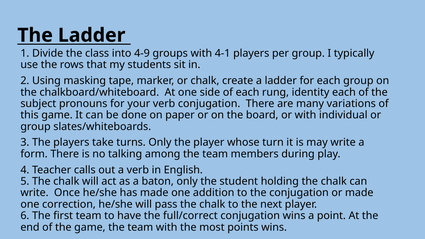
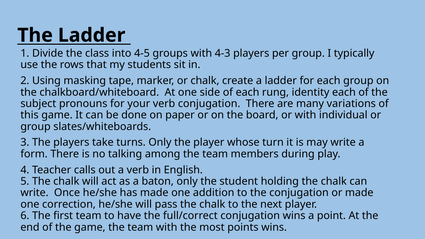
4-9: 4-9 -> 4-5
4-1: 4-1 -> 4-3
